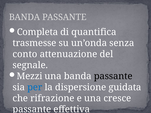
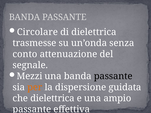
Completa: Completa -> Circolare
di quantifica: quantifica -> dielettrica
per colour: blue -> orange
che rifrazione: rifrazione -> dielettrica
cresce: cresce -> ampio
